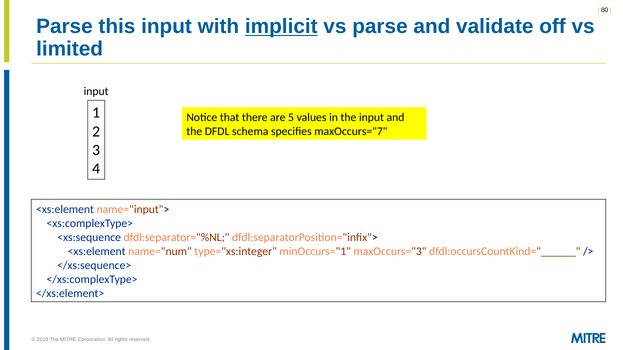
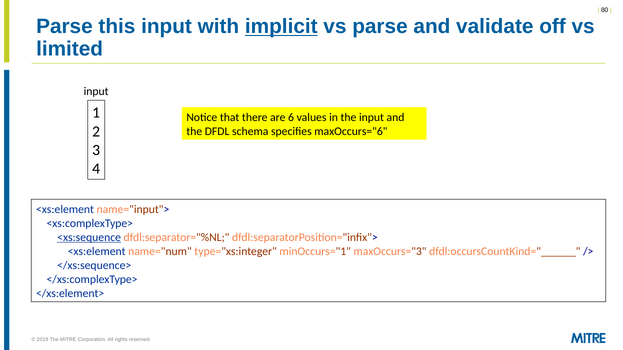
5: 5 -> 6
maxOccurs="7: maxOccurs="7 -> maxOccurs="6
<xs:sequence underline: none -> present
